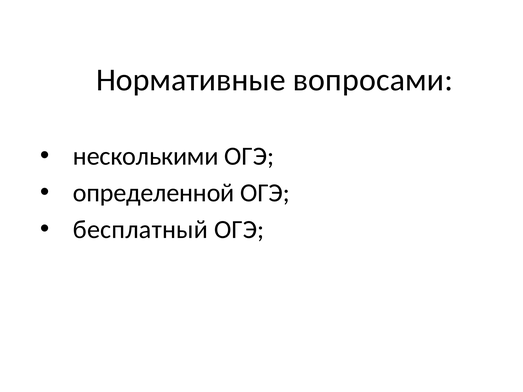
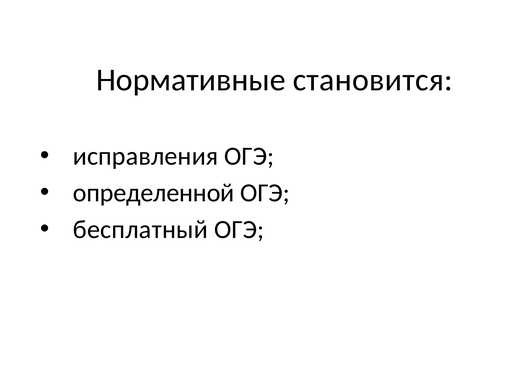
вопросами: вопросами -> становится
несколькими: несколькими -> исправления
